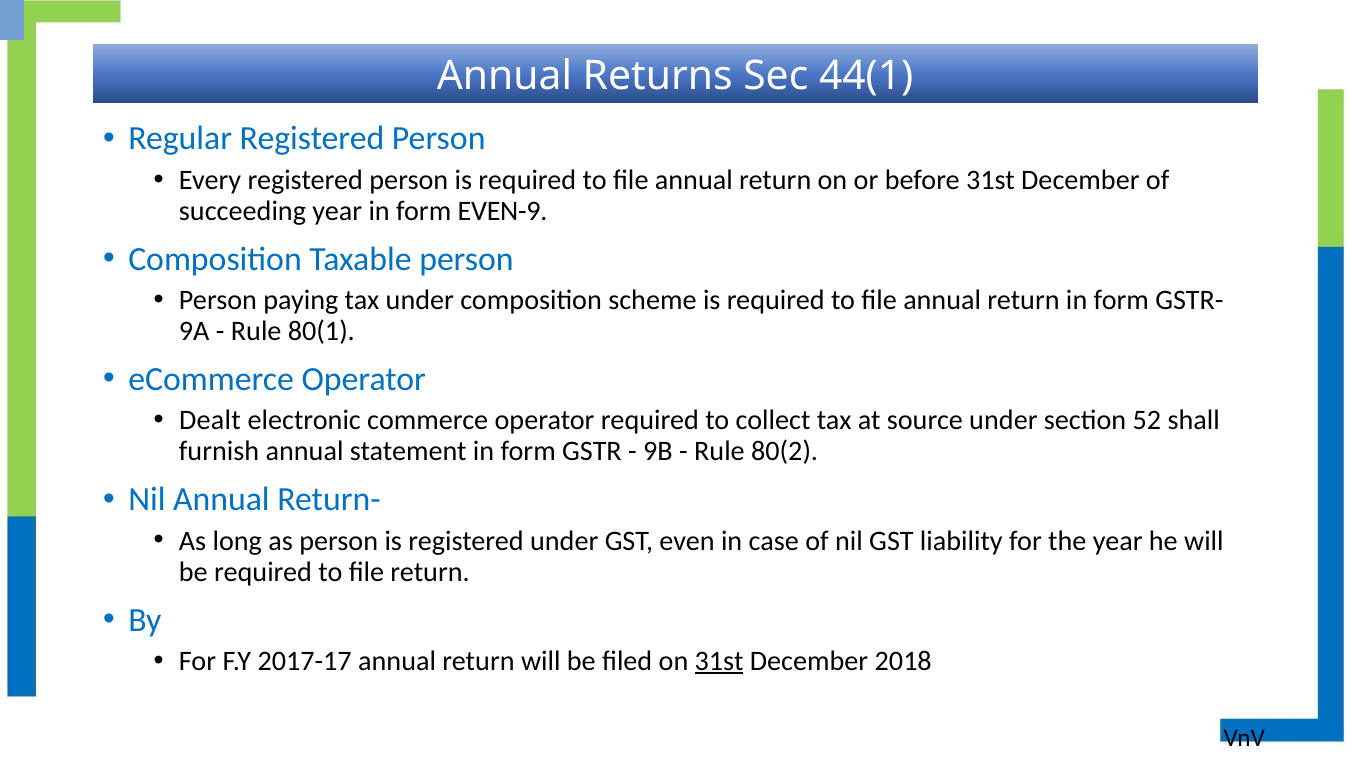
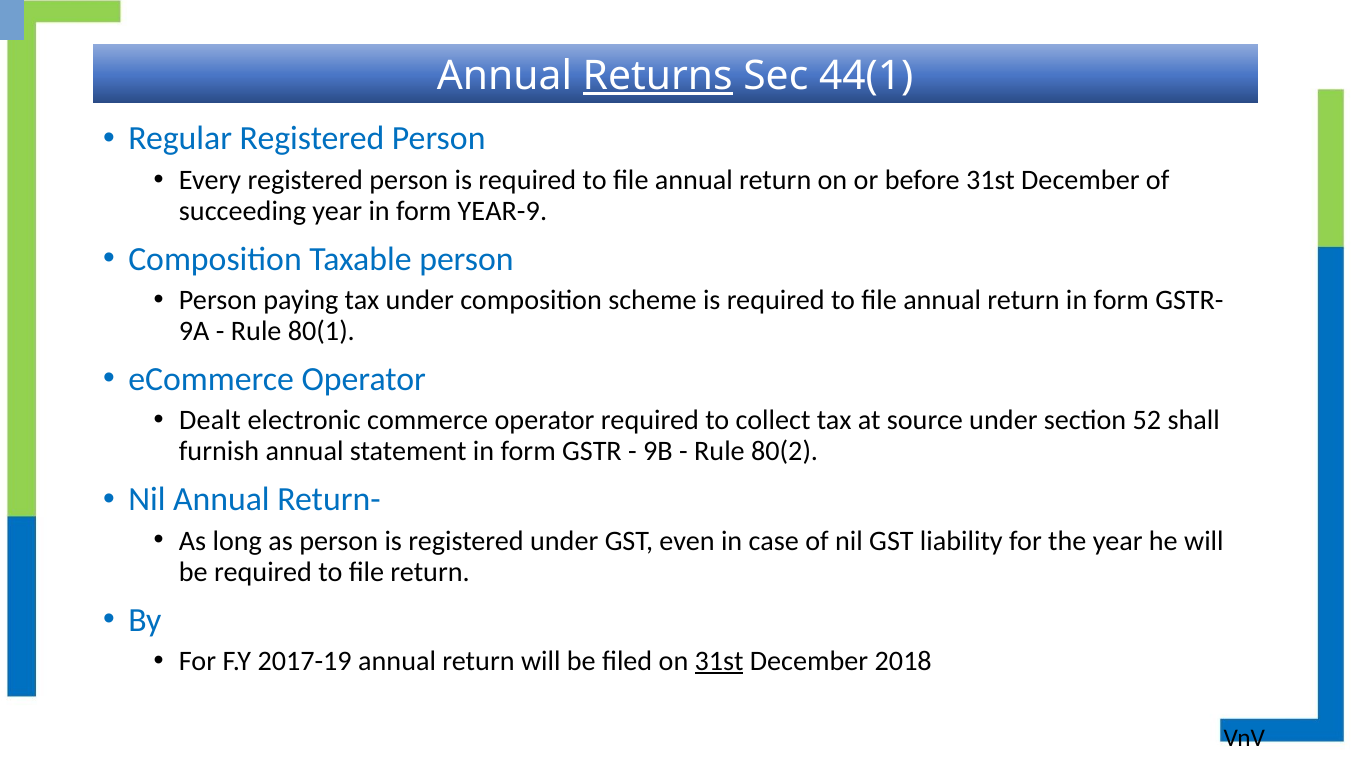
Returns underline: none -> present
EVEN-9: EVEN-9 -> YEAR-9
2017-17: 2017-17 -> 2017-19
